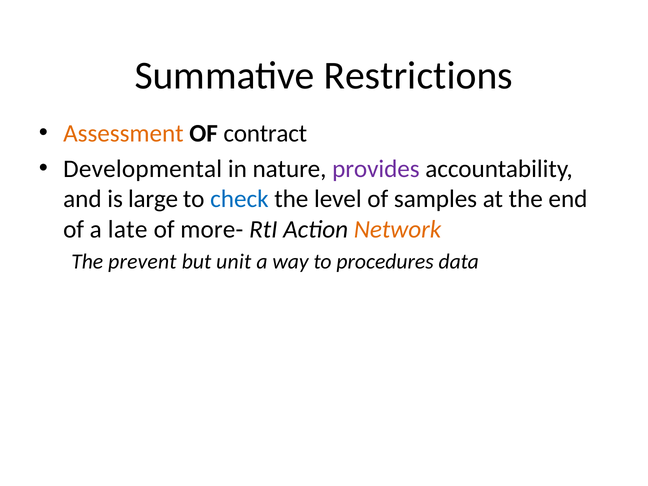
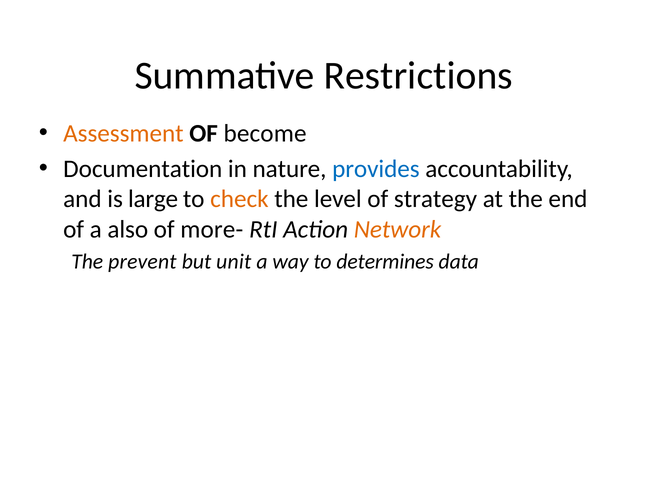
contract: contract -> become
Developmental: Developmental -> Documentation
provides colour: purple -> blue
check colour: blue -> orange
samples: samples -> strategy
late: late -> also
procedures: procedures -> determines
